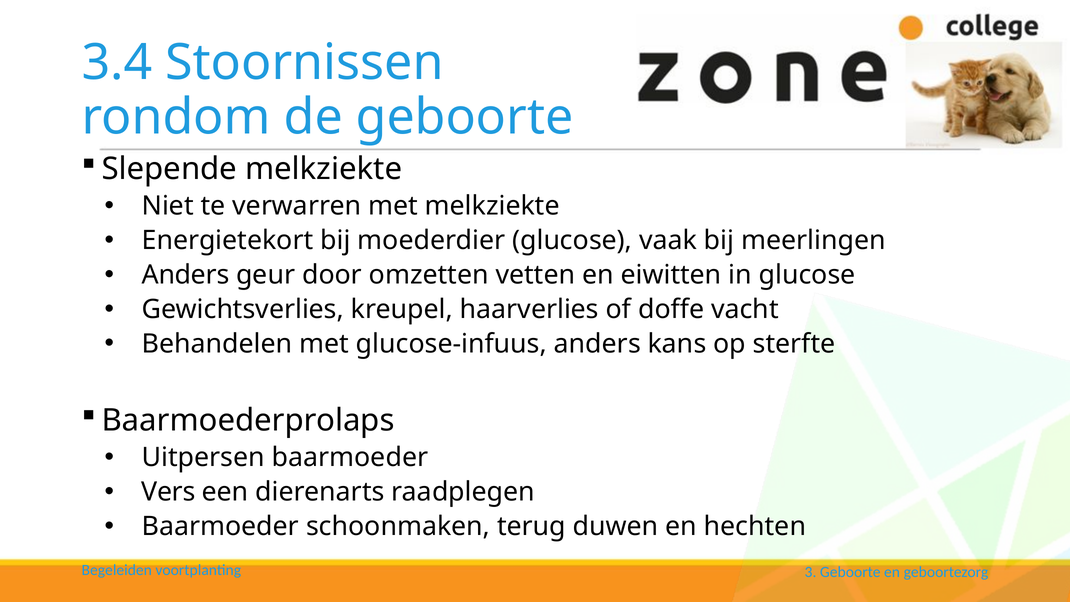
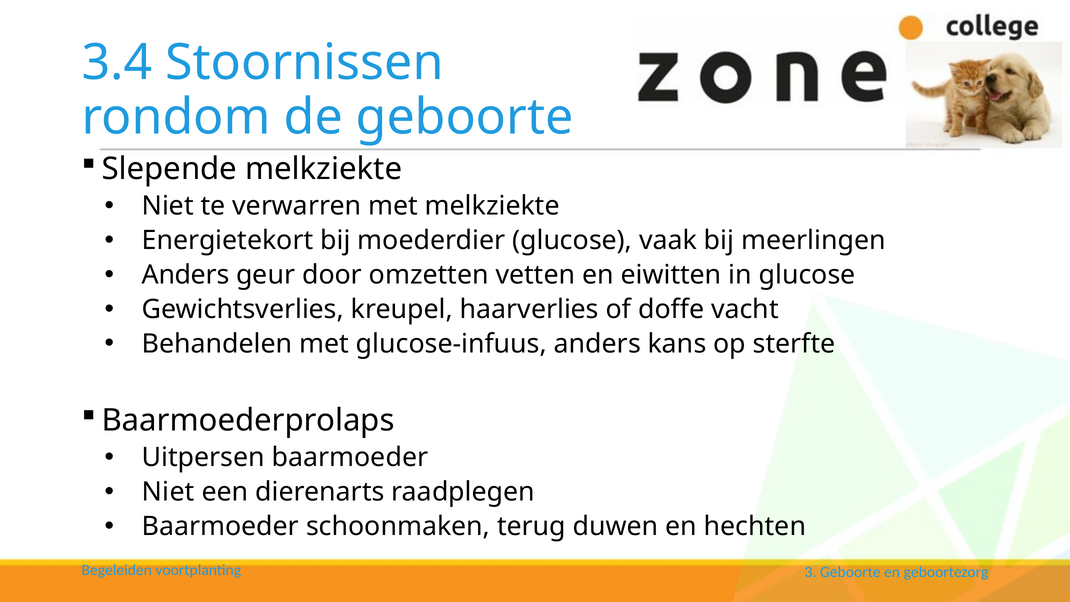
Vers at (168, 492): Vers -> Niet
